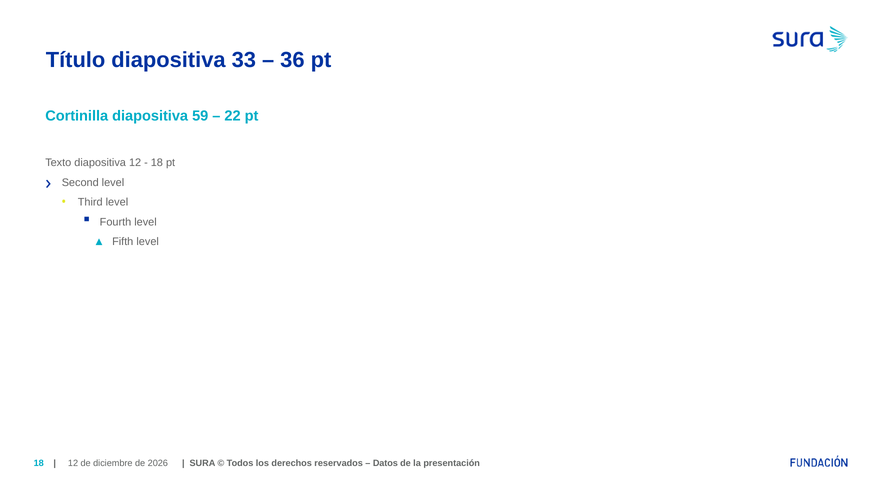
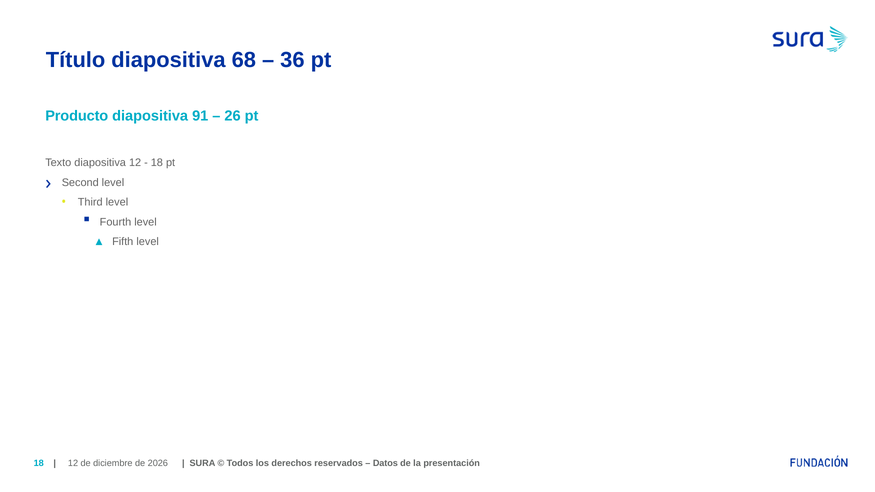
33: 33 -> 68
Cortinilla: Cortinilla -> Producto
59: 59 -> 91
22: 22 -> 26
